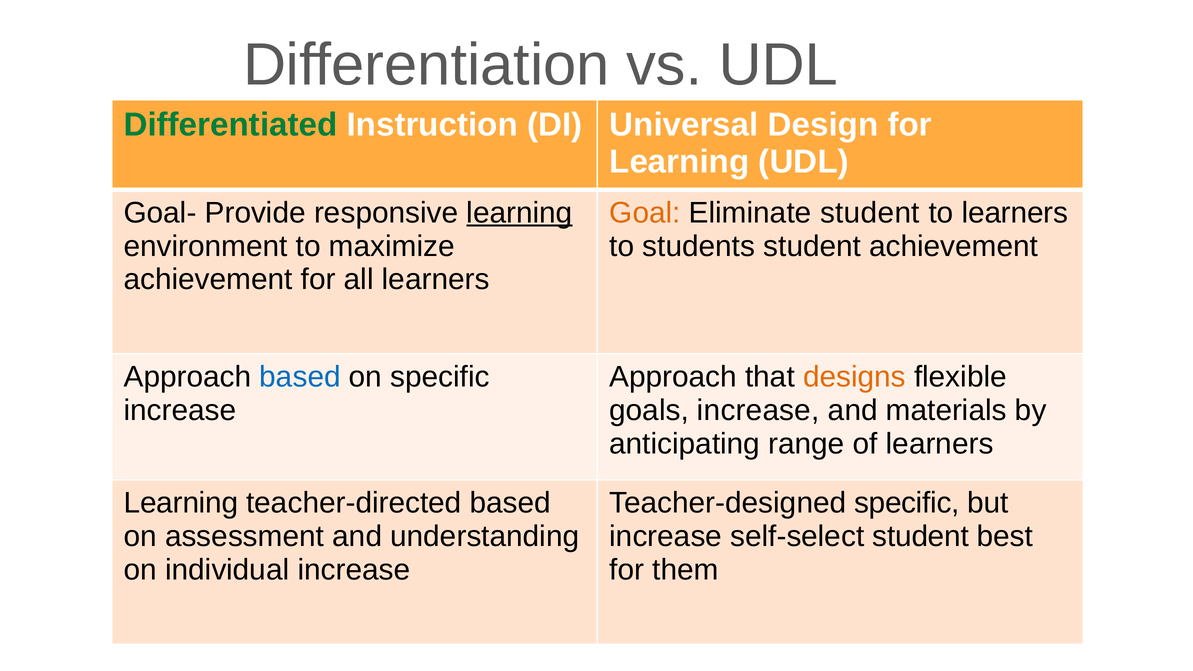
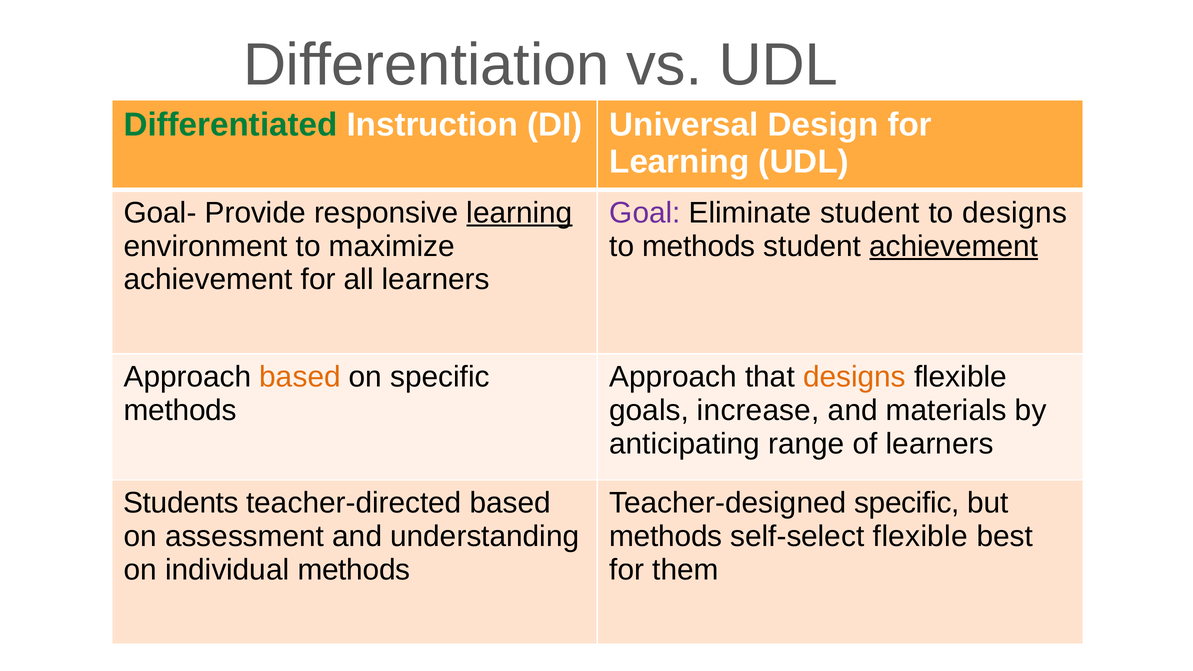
Goal colour: orange -> purple
to learners: learners -> designs
to students: students -> methods
achievement at (954, 246) underline: none -> present
based at (300, 377) colour: blue -> orange
increase at (180, 411): increase -> methods
Learning at (181, 503): Learning -> Students
increase at (666, 537): increase -> methods
self-select student: student -> flexible
individual increase: increase -> methods
